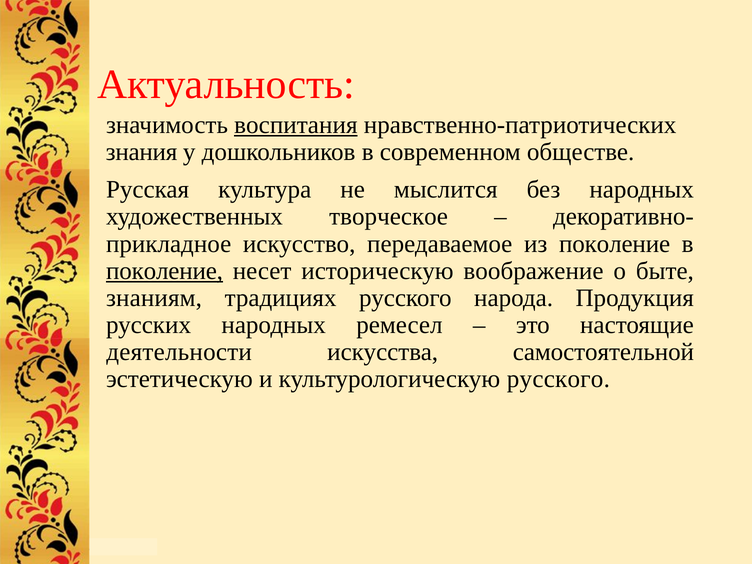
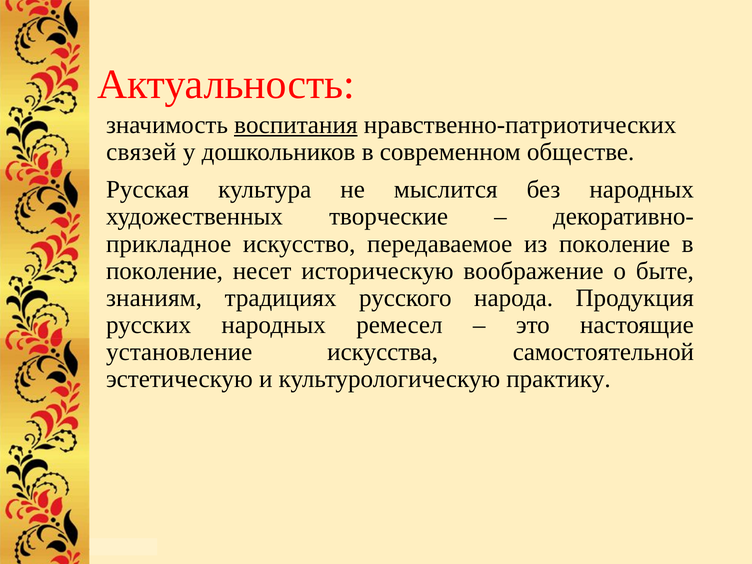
знания: знания -> связей
творческое: творческое -> творческие
поколение at (165, 271) underline: present -> none
деятельности: деятельности -> установление
культурологическую русского: русского -> практику
